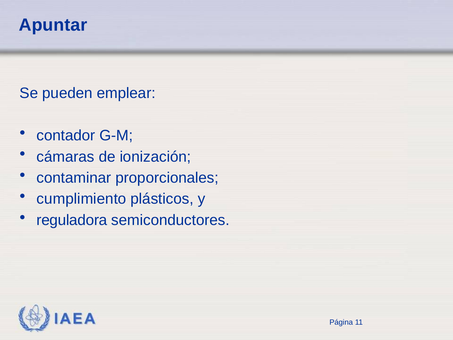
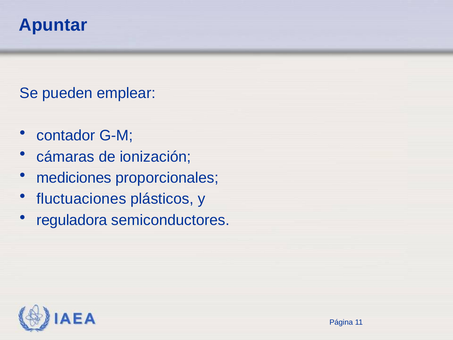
contaminar: contaminar -> mediciones
cumplimiento: cumplimiento -> fluctuaciones
